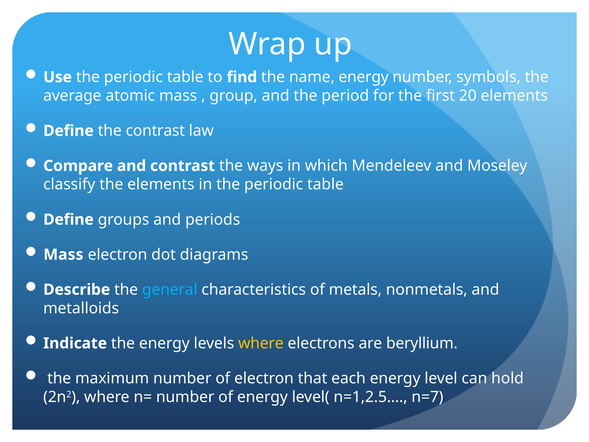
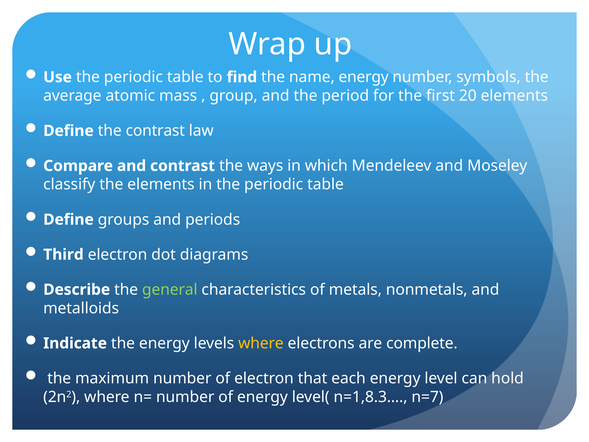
Mass at (63, 254): Mass -> Third
general colour: light blue -> light green
beryllium: beryllium -> complete
n=1,2.5…: n=1,2.5… -> n=1,8.3…
